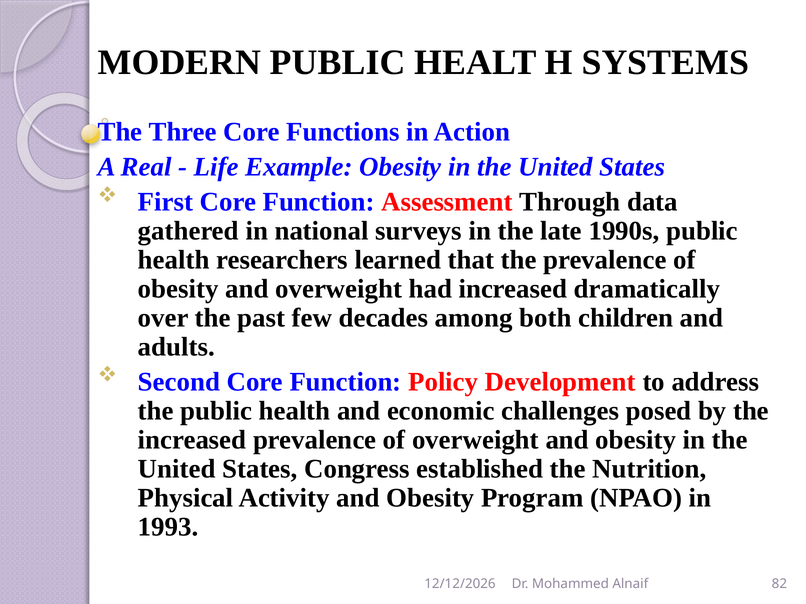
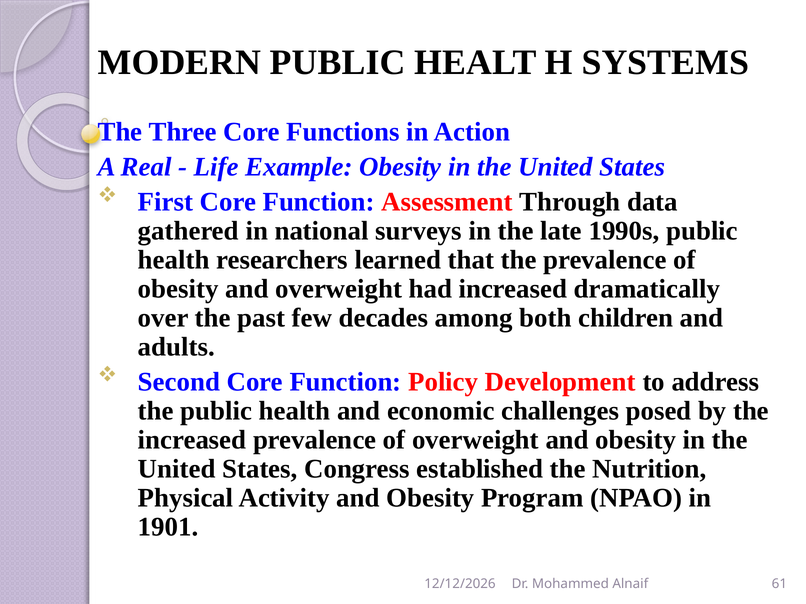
1993: 1993 -> 1901
82: 82 -> 61
